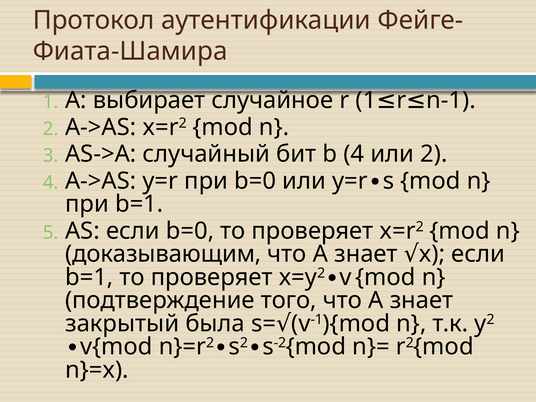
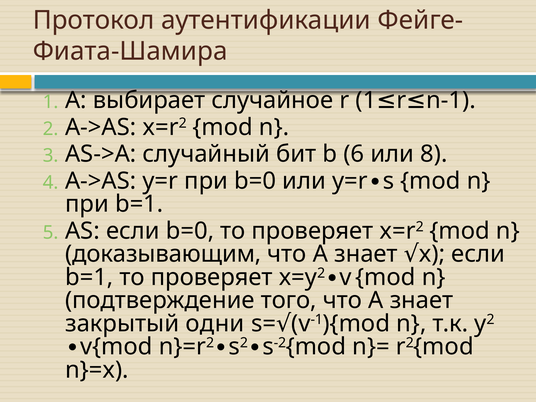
b 4: 4 -> 6
или 2: 2 -> 8
была: была -> одни
